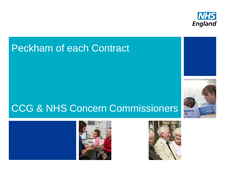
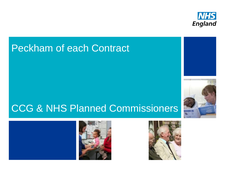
Concern: Concern -> Planned
